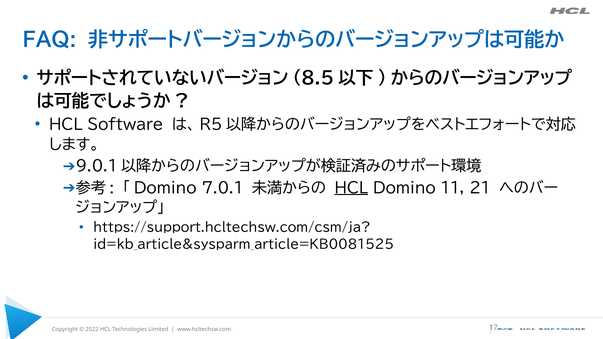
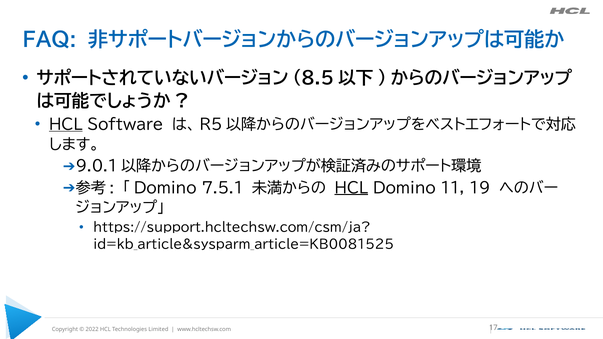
HCL at (66, 125) underline: none -> present
7.0.1: 7.0.1 -> 7.5.1
21: 21 -> 19
